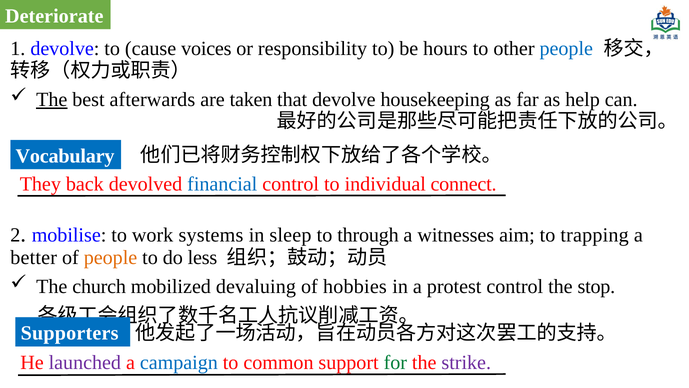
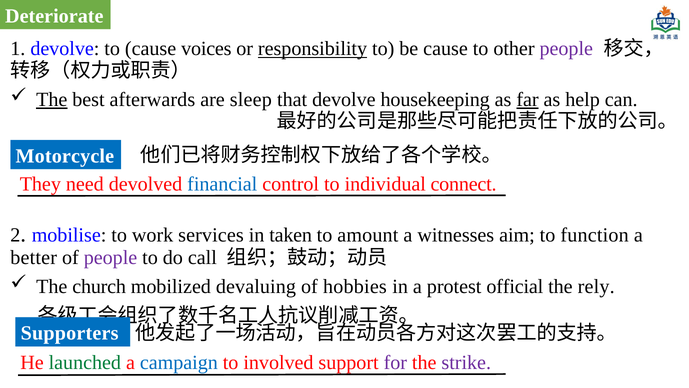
responsibility underline: none -> present
be hours: hours -> cause
people at (566, 49) colour: blue -> purple
taken: taken -> sleep
far underline: none -> present
Vocabulary: Vocabulary -> Motorcycle
back: back -> need
systems: systems -> services
sleep: sleep -> taken
through: through -> amount
trapping: trapping -> function
people at (111, 257) colour: orange -> purple
less: less -> call
protest control: control -> official
stop: stop -> rely
launched colour: purple -> green
common: common -> involved
for colour: green -> purple
